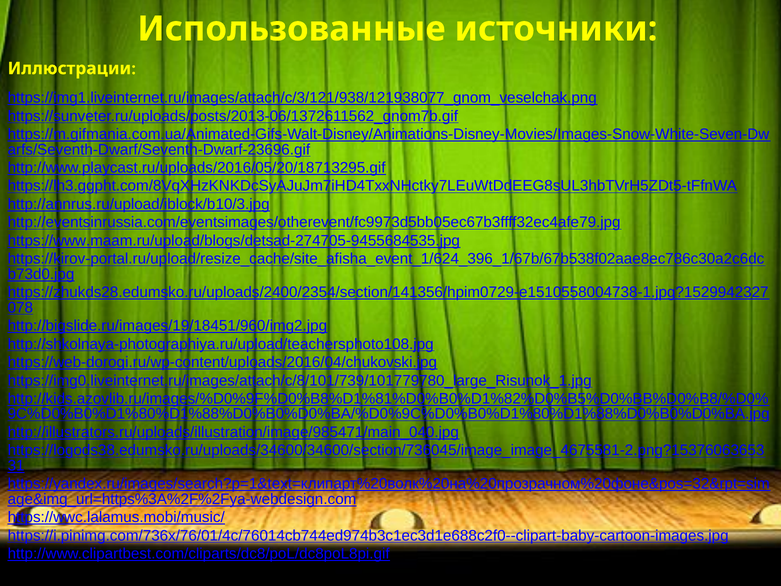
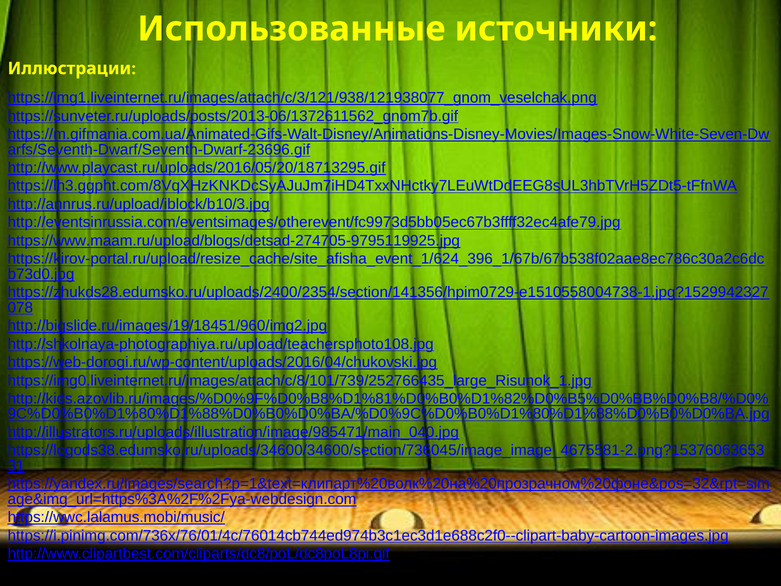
https://www.maam.ru/upload/blogs/detsad-274705-9455684535.jpg: https://www.maam.ru/upload/blogs/detsad-274705-9455684535.jpg -> https://www.maam.ru/upload/blogs/detsad-274705-9795119925.jpg
https://img0.liveinternet.ru/images/attach/c/8/101/739/101779780_large_Risunok_1.jpg: https://img0.liveinternet.ru/images/attach/c/8/101/739/101779780_large_Risunok_1.jpg -> https://img0.liveinternet.ru/images/attach/c/8/101/739/252766435_large_Risunok_1.jpg
